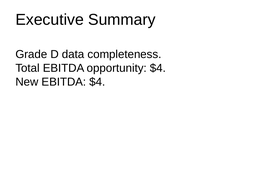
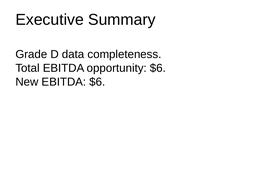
opportunity $4: $4 -> $6
EBITDA $4: $4 -> $6
